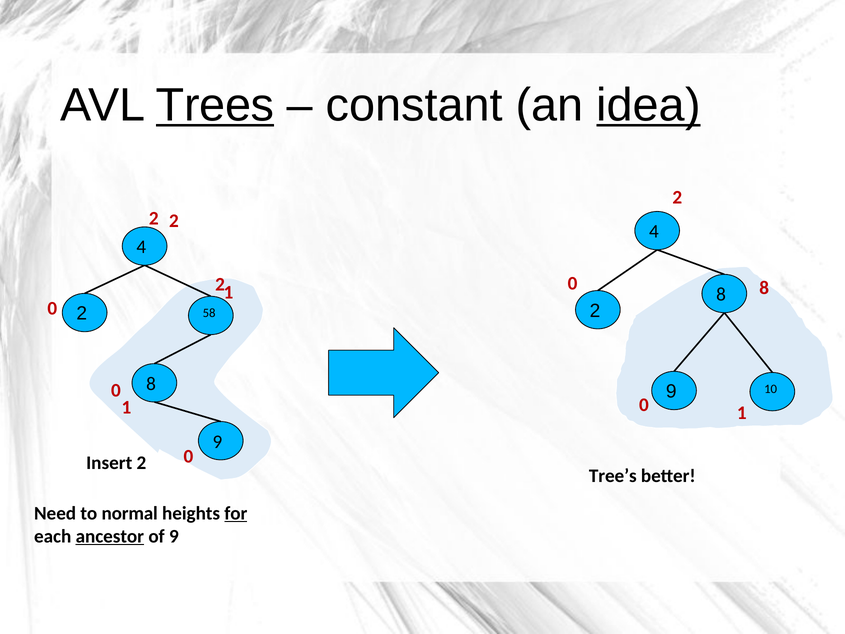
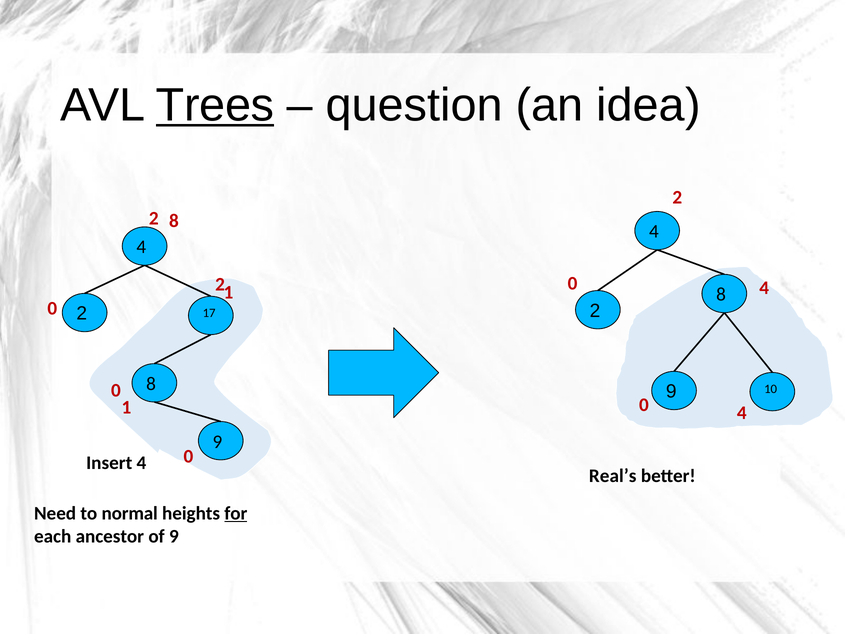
constant: constant -> question
idea underline: present -> none
2 at (174, 221): 2 -> 8
8 at (764, 288): 8 -> 4
58: 58 -> 17
1 at (742, 412): 1 -> 4
Insert 2: 2 -> 4
Tree’s: Tree’s -> Real’s
ancestor underline: present -> none
